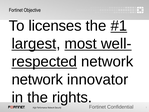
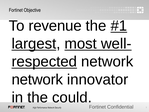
licenses: licenses -> revenue
rights: rights -> could
